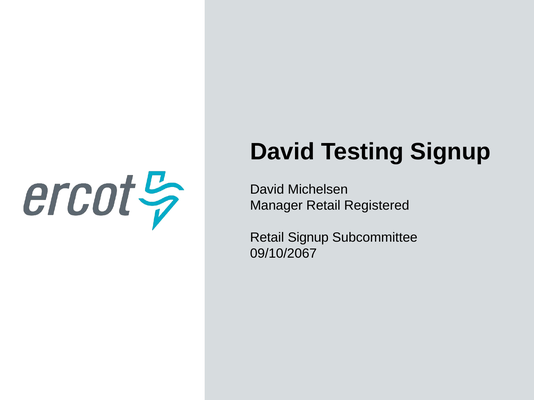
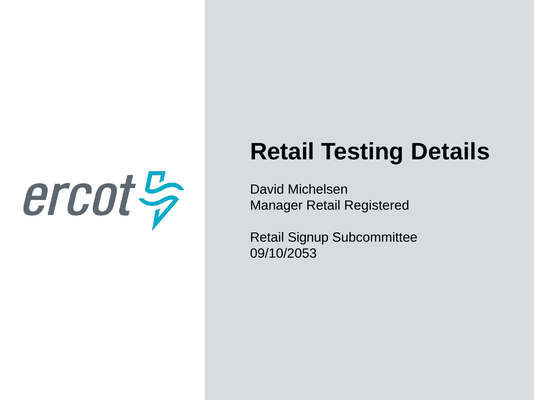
David at (282, 152): David -> Retail
Testing Signup: Signup -> Details
09/10/2067: 09/10/2067 -> 09/10/2053
